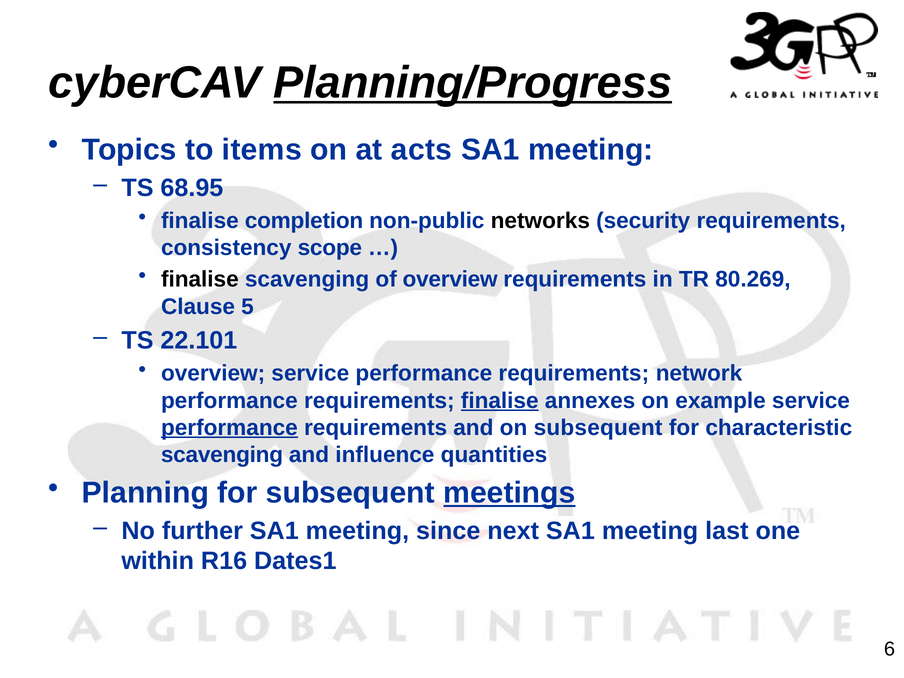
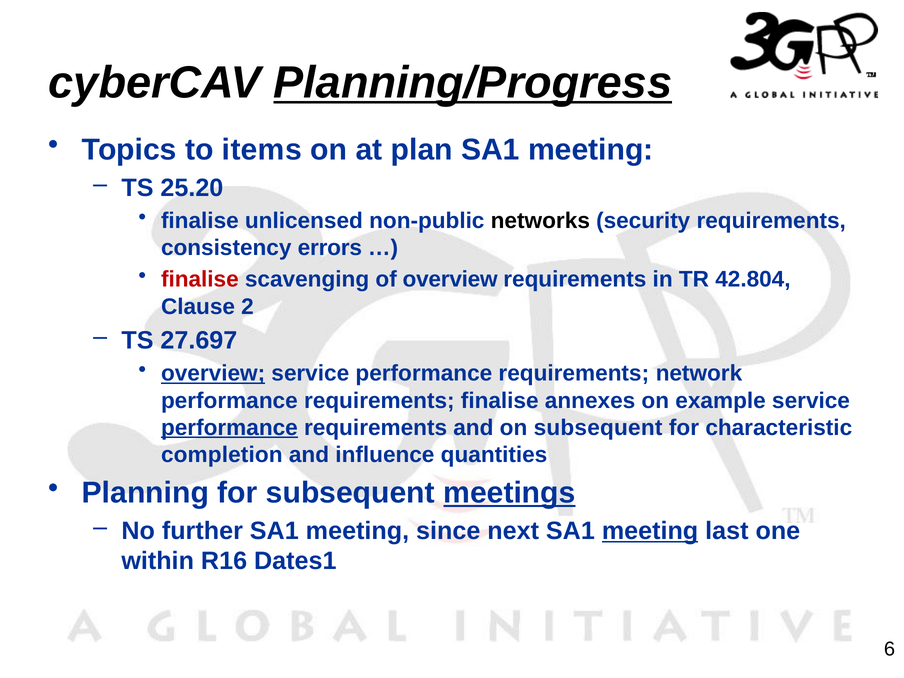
acts: acts -> plan
68.95: 68.95 -> 25.20
completion: completion -> unlicensed
scope: scope -> errors
finalise at (200, 280) colour: black -> red
80.269: 80.269 -> 42.804
5: 5 -> 2
22.101: 22.101 -> 27.697
overview at (213, 373) underline: none -> present
finalise at (500, 401) underline: present -> none
scavenging at (222, 455): scavenging -> completion
meeting at (650, 531) underline: none -> present
